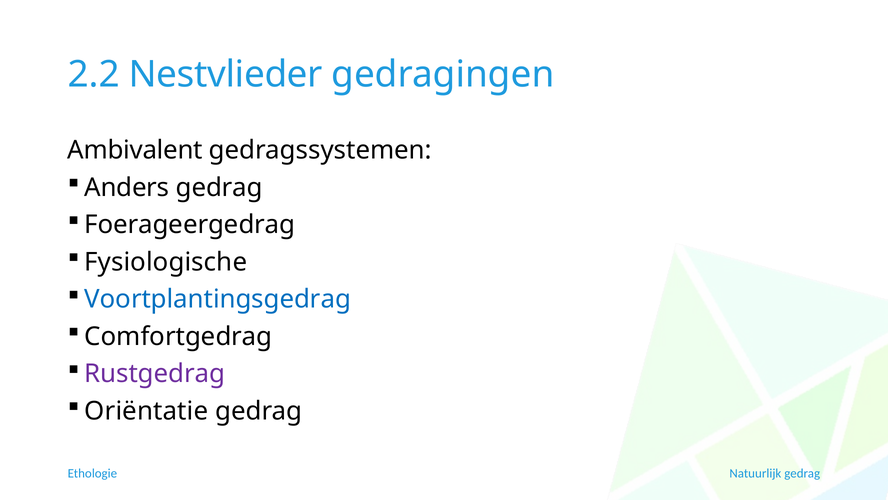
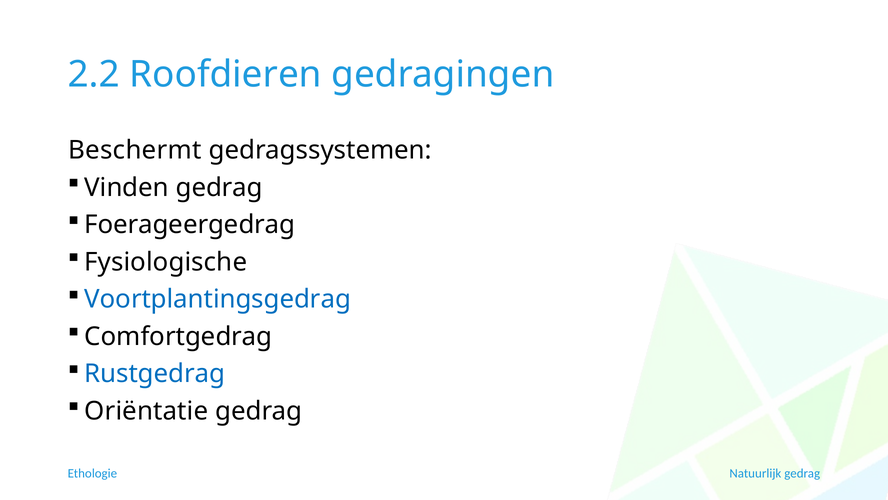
Nestvlieder: Nestvlieder -> Roofdieren
Ambivalent: Ambivalent -> Beschermt
Anders: Anders -> Vinden
Rustgedrag colour: purple -> blue
